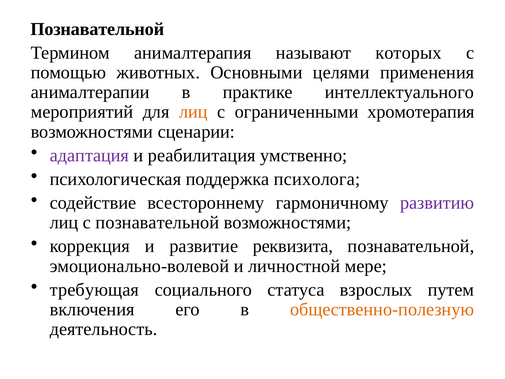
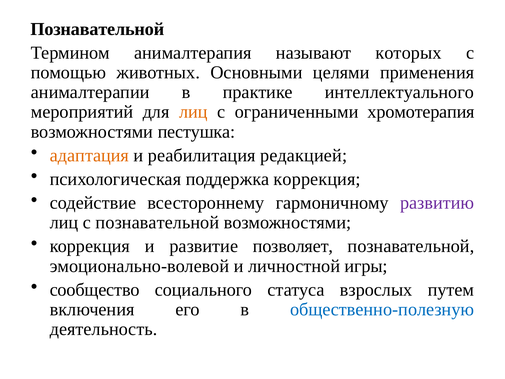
сценарии: сценарии -> пестушка
адаптация colour: purple -> orange
умственно: умственно -> редакцией
поддержка психолога: психолога -> коррекция
реквизита: реквизита -> позволяет
мере: мере -> игры
требующая: требующая -> сообщество
общественно-полезную colour: orange -> blue
